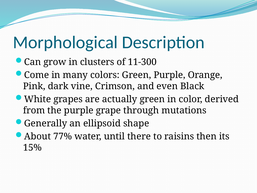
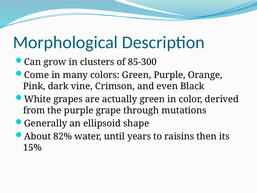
11-300: 11-300 -> 85-300
77%: 77% -> 82%
there: there -> years
